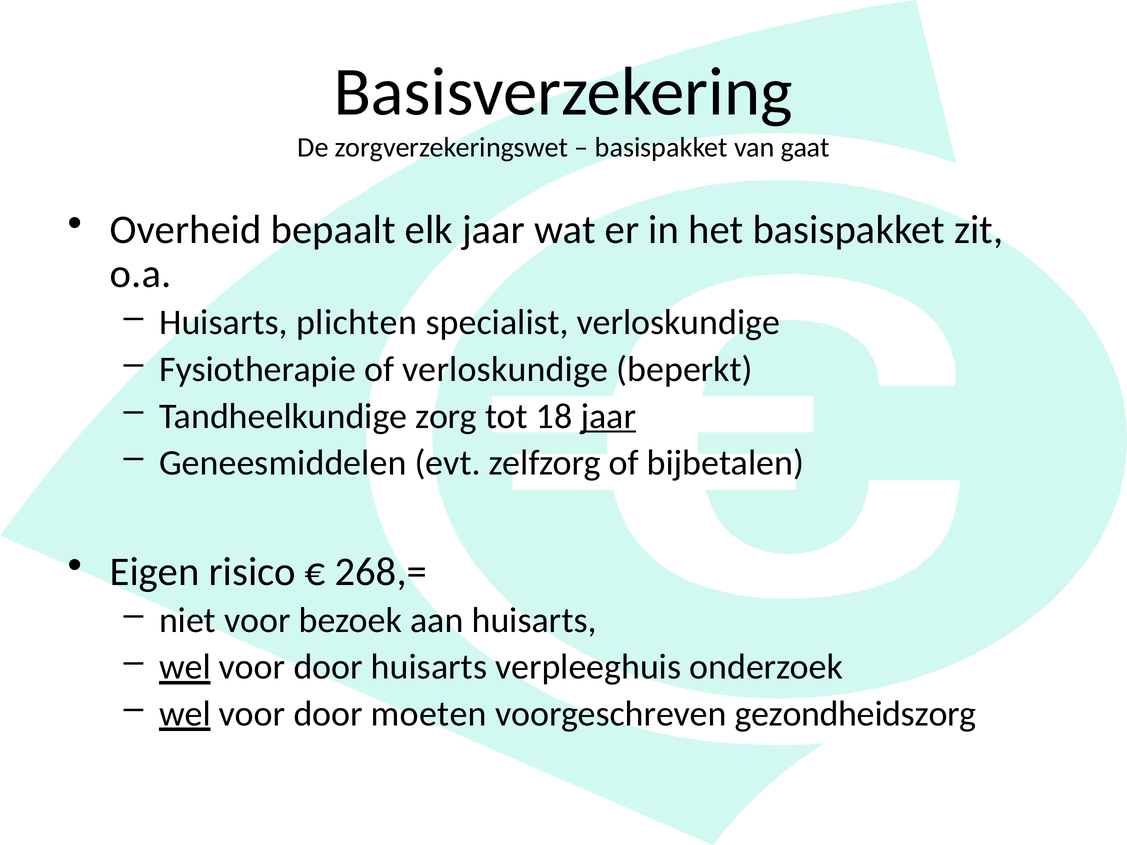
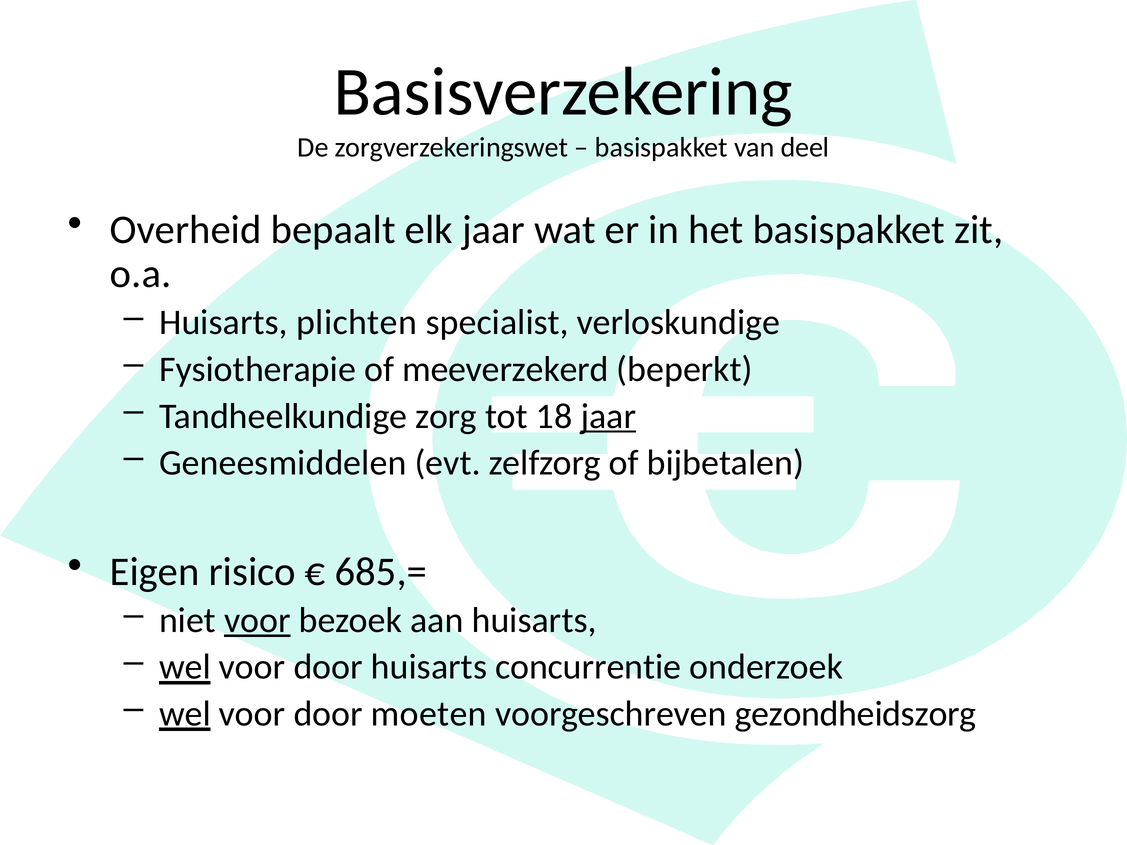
gaat: gaat -> deel
of verloskundige: verloskundige -> meeverzekerd
268,=: 268,= -> 685,=
voor at (257, 621) underline: none -> present
verpleeghuis: verpleeghuis -> concurrentie
